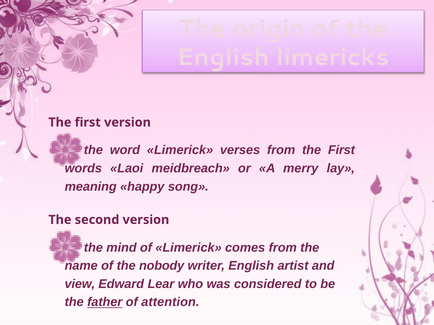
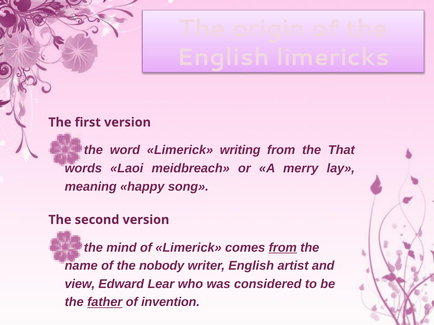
verses: verses -> writing
from the First: First -> That
from at (283, 248) underline: none -> present
attention: attention -> invention
